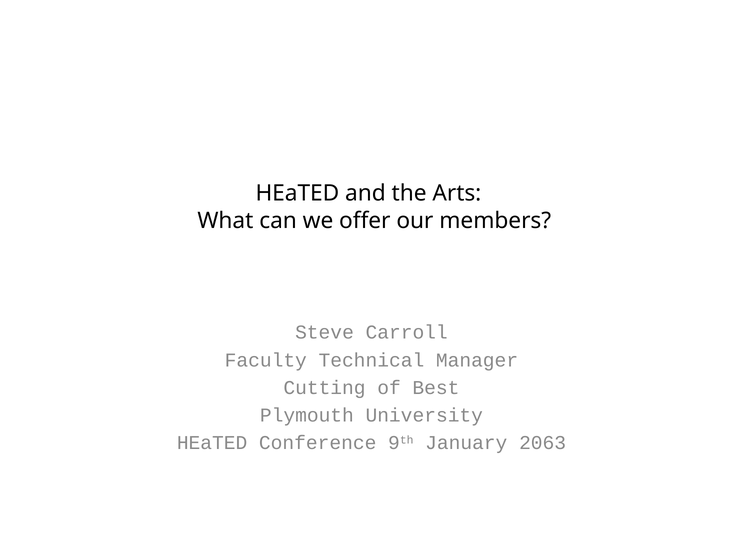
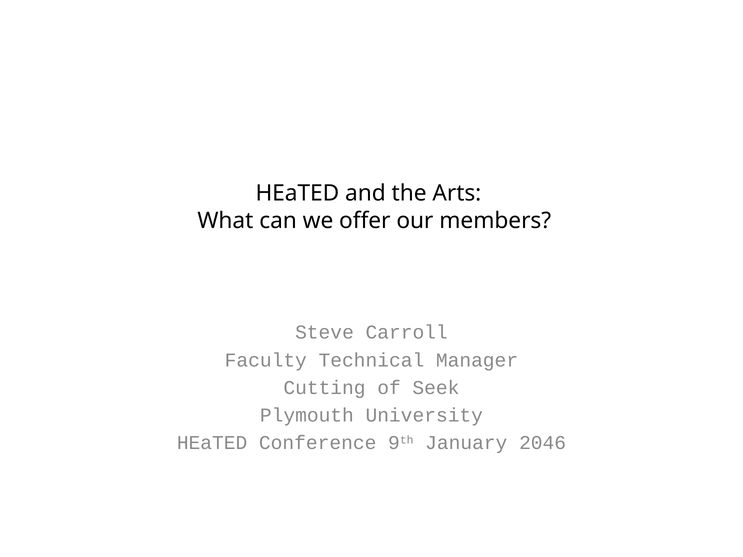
Best: Best -> Seek
2063: 2063 -> 2046
